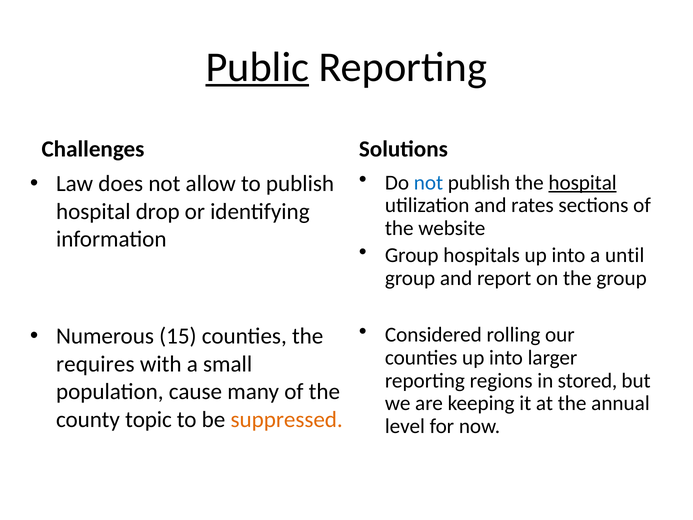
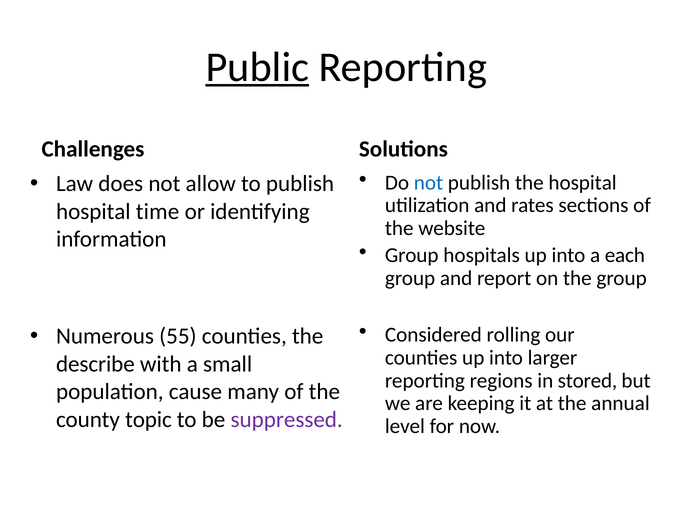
hospital at (583, 182) underline: present -> none
drop: drop -> time
until: until -> each
15: 15 -> 55
requires: requires -> describe
suppressed colour: orange -> purple
